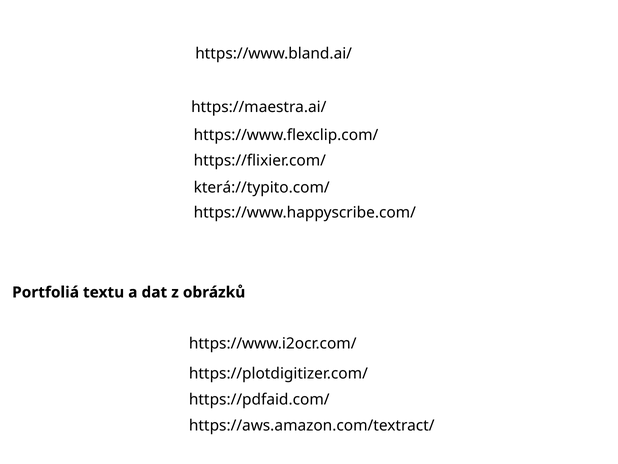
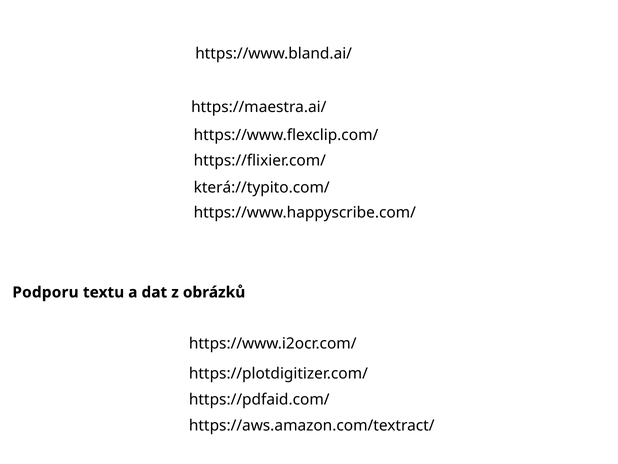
Portfoliá: Portfoliá -> Podporu
